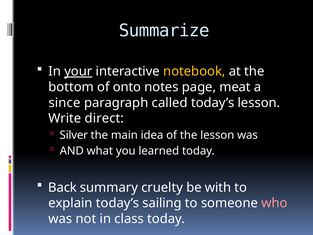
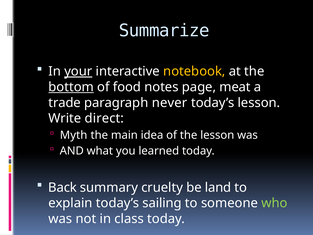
bottom underline: none -> present
onto: onto -> food
since: since -> trade
called: called -> never
Silver: Silver -> Myth
with: with -> land
who colour: pink -> light green
